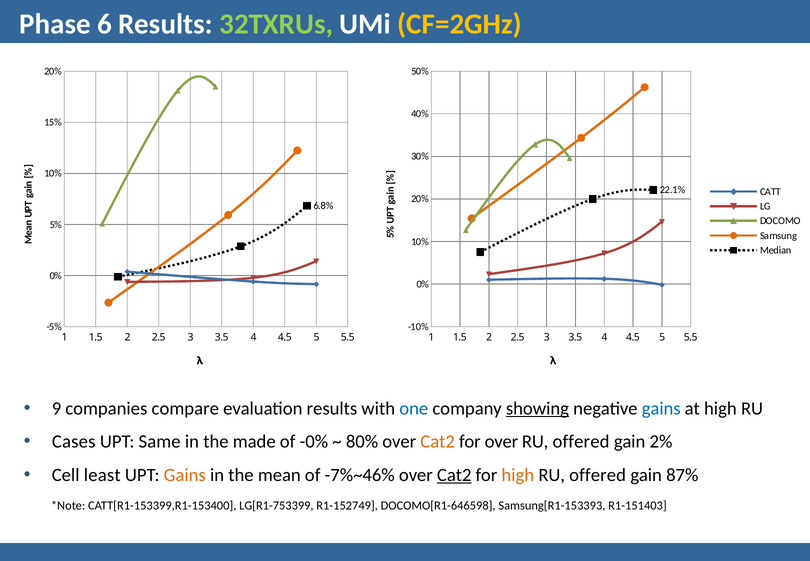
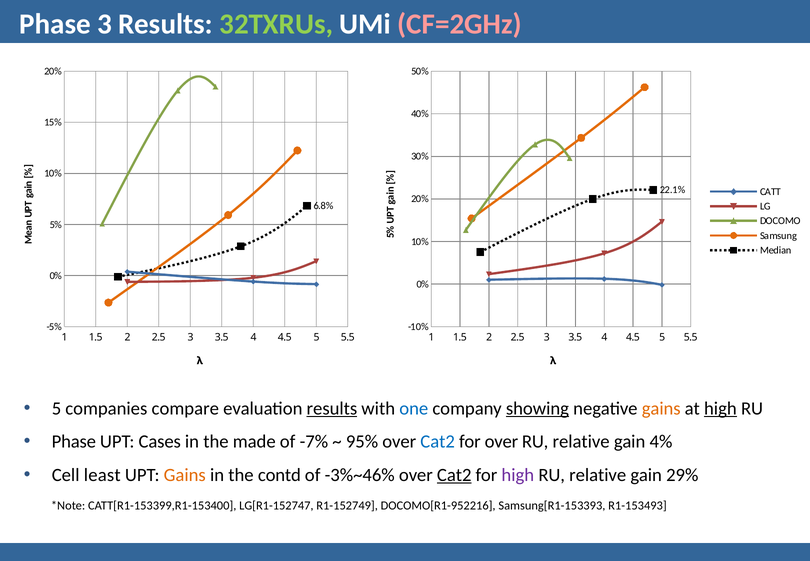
Phase 6: 6 -> 3
CF=2GHz colour: yellow -> pink
9 at (57, 408): 9 -> 5
results at (332, 408) underline: none -> present
gains at (661, 408) colour: blue -> orange
high at (720, 408) underline: none -> present
Cases at (74, 442): Cases -> Phase
Same: Same -> Cases
-0%: -0% -> -7%
80%: 80% -> 95%
Cat2 at (438, 442) colour: orange -> blue
offered at (581, 442): offered -> relative
2%: 2% -> 4%
mean: mean -> contd
-7%~46%: -7%~46% -> -3%~46%
high at (518, 475) colour: orange -> purple
offered at (598, 475): offered -> relative
87%: 87% -> 29%
LG[R1-753399: LG[R1-753399 -> LG[R1-152747
DOCOMO[R1-646598: DOCOMO[R1-646598 -> DOCOMO[R1-952216
R1-151403: R1-151403 -> R1-153493
